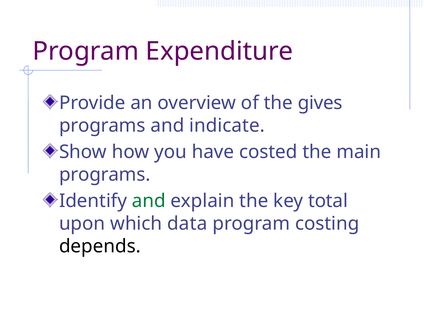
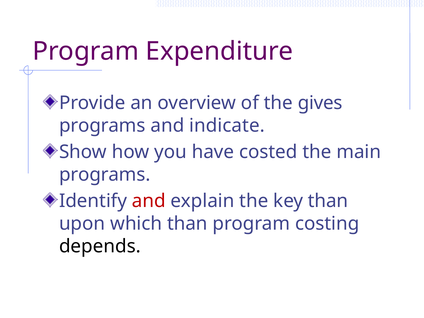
and at (149, 201) colour: green -> red
key total: total -> than
which data: data -> than
